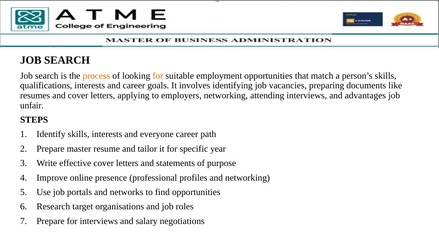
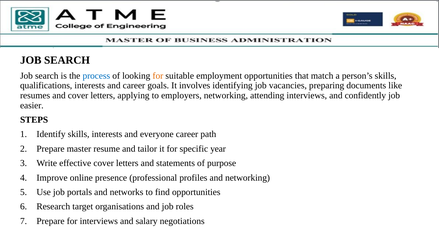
process colour: orange -> blue
advantages: advantages -> confidently
unfair: unfair -> easier
